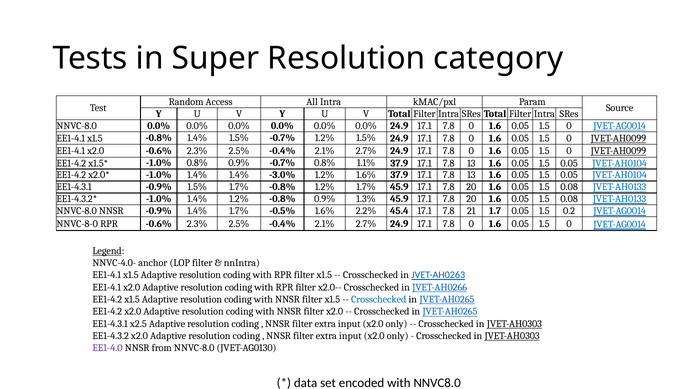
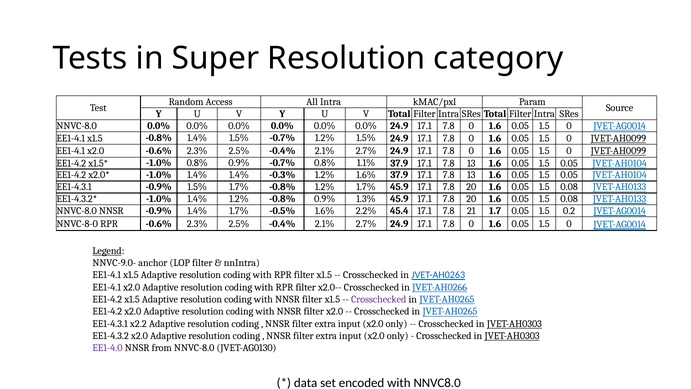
-3.0%: -3.0% -> -0.3%
NNVC-4.0-: NNVC-4.0- -> NNVC-9.0-
Crosschecked at (379, 299) colour: blue -> purple
x2.5: x2.5 -> x2.2
